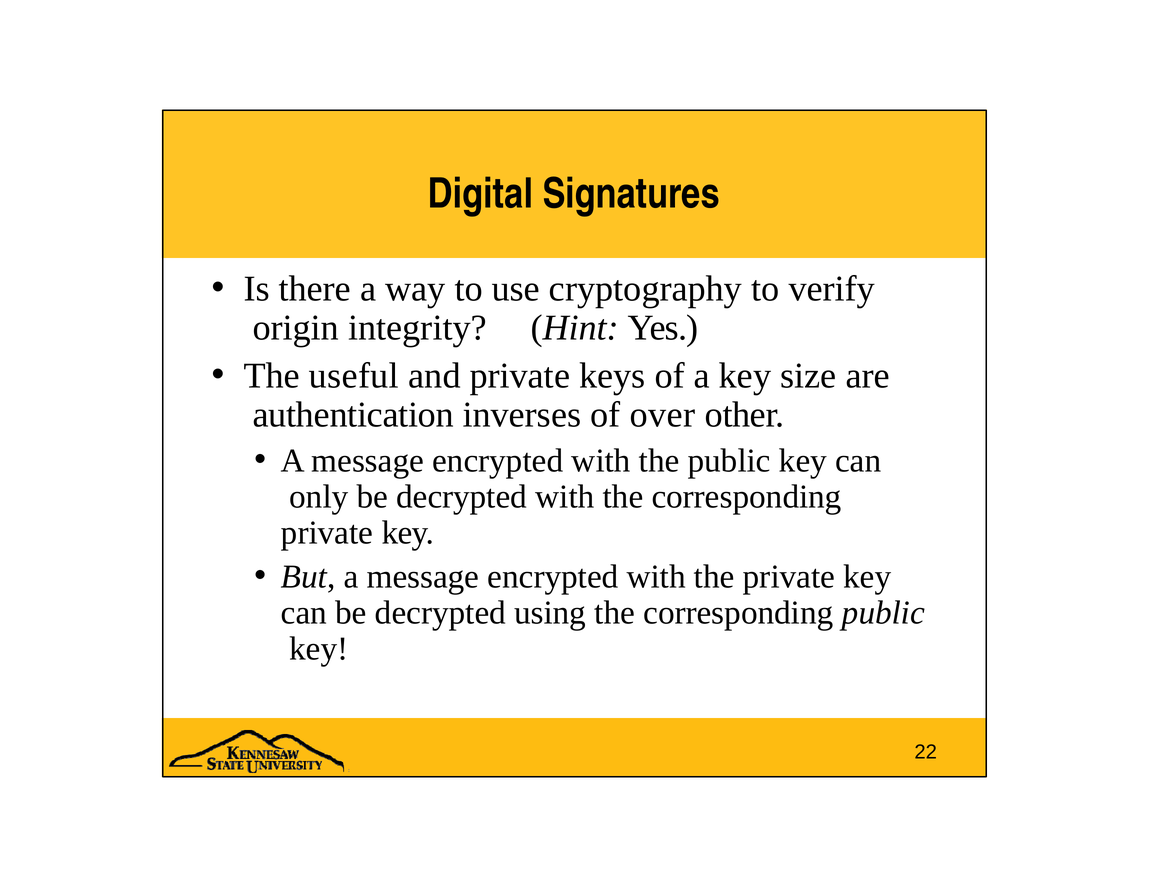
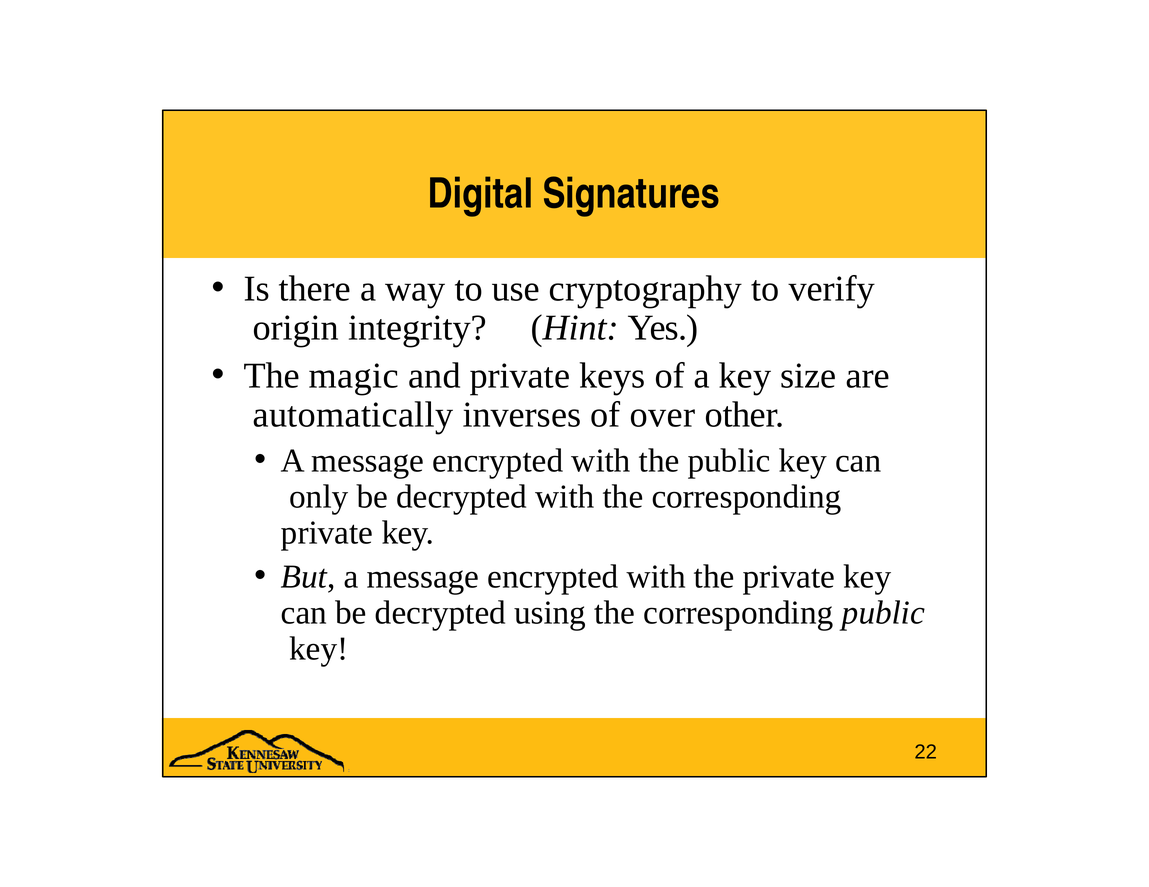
useful: useful -> magic
authentication: authentication -> automatically
